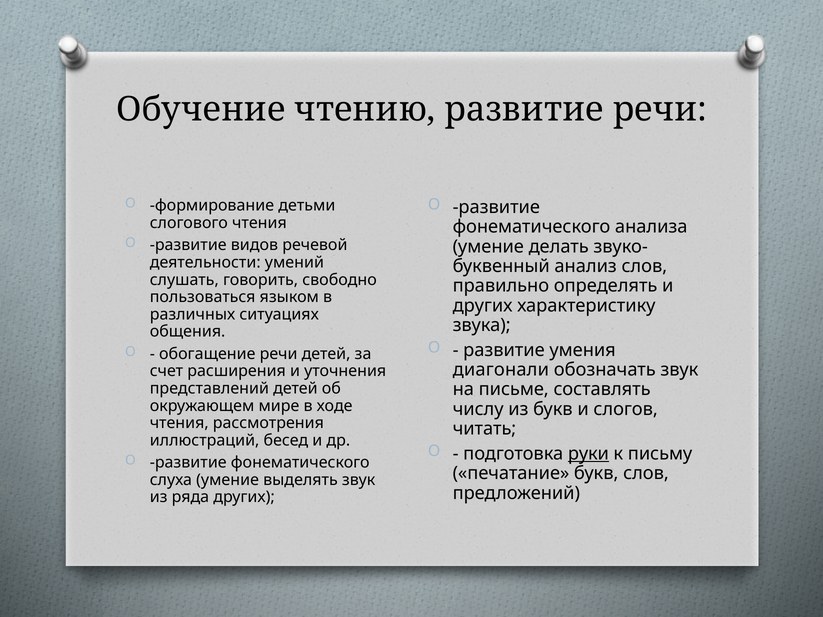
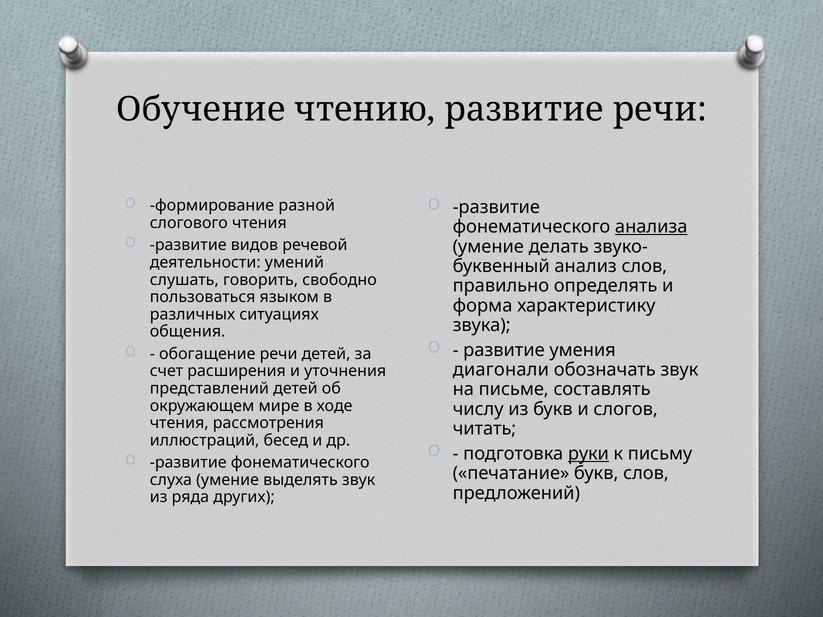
детьми: детьми -> разной
анализа underline: none -> present
других at (483, 306): других -> форма
